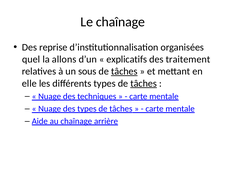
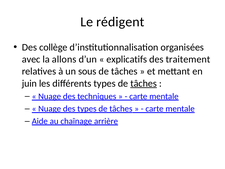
Le chaînage: chaînage -> rédigent
reprise: reprise -> collège
quel: quel -> avec
tâches at (124, 71) underline: present -> none
elle: elle -> juin
